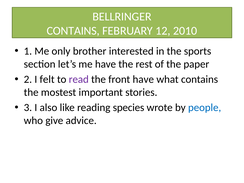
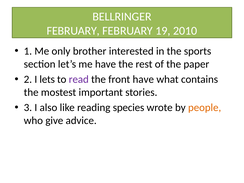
CONTAINS at (73, 31): CONTAINS -> FEBRUARY
12: 12 -> 19
felt: felt -> lets
people colour: blue -> orange
